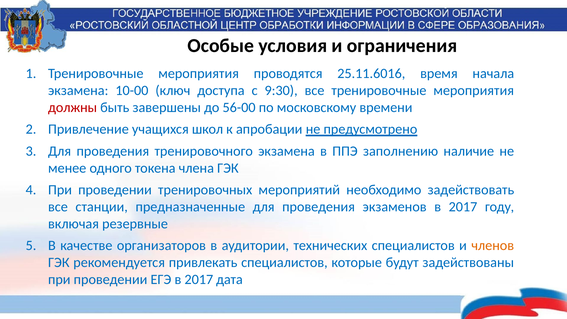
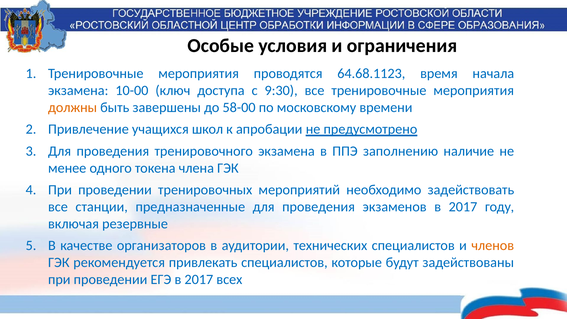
25.11.6016: 25.11.6016 -> 64.68.1123
должны colour: red -> orange
56-00: 56-00 -> 58-00
дата: дата -> всех
